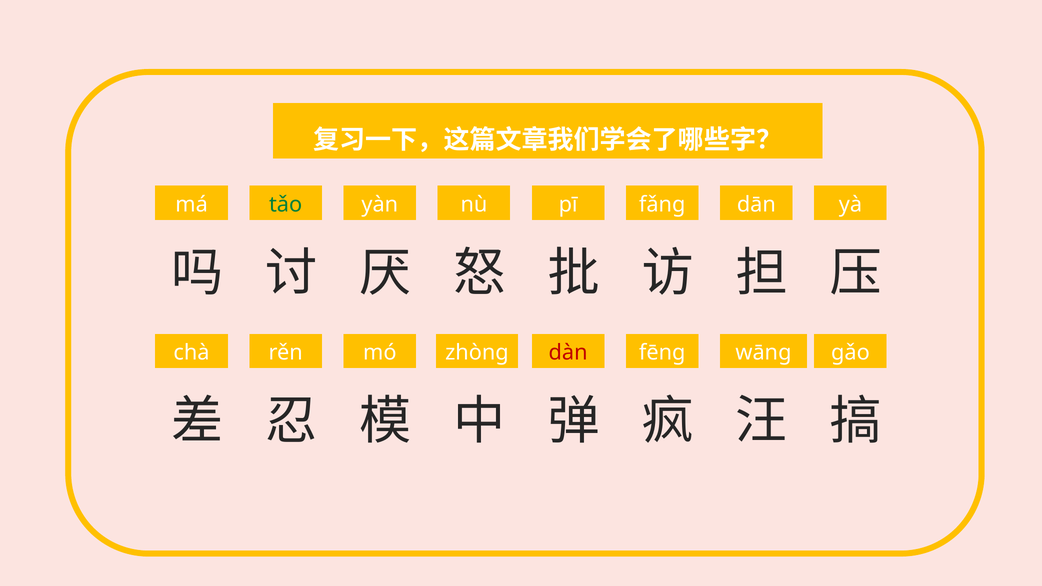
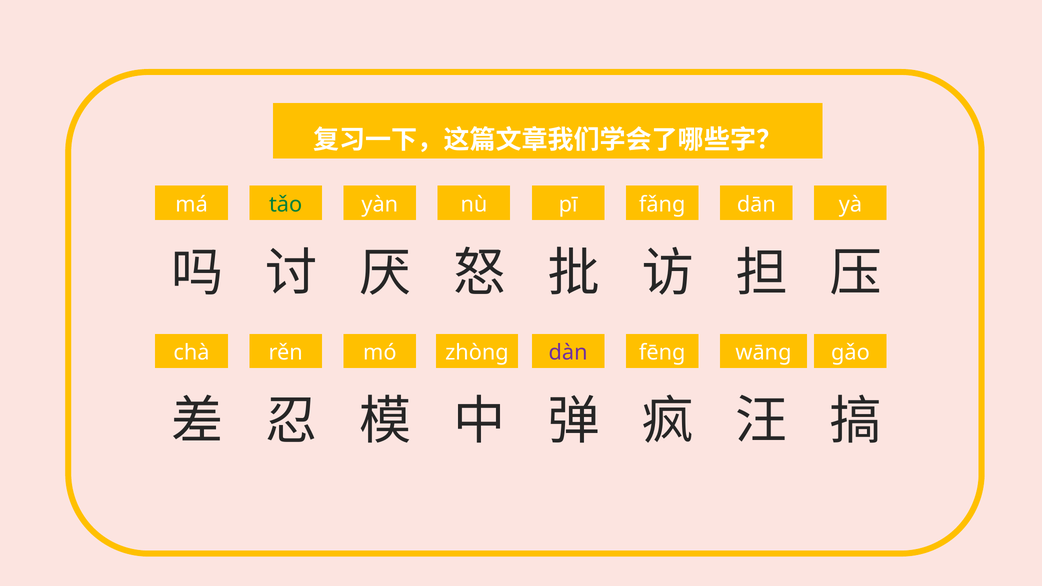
dàn colour: red -> purple
